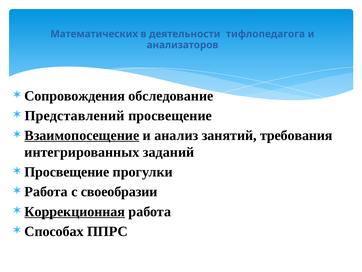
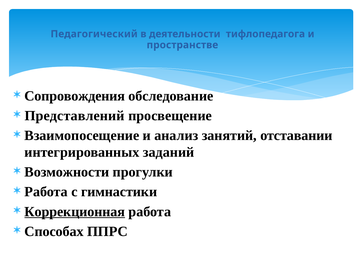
Математических: Математических -> Педагогический
анализаторов: анализаторов -> пространстве
Взаимопосещение underline: present -> none
требования: требования -> отставании
Просвещение at (67, 172): Просвещение -> Возможности
своеобразии: своеобразии -> гимнастики
